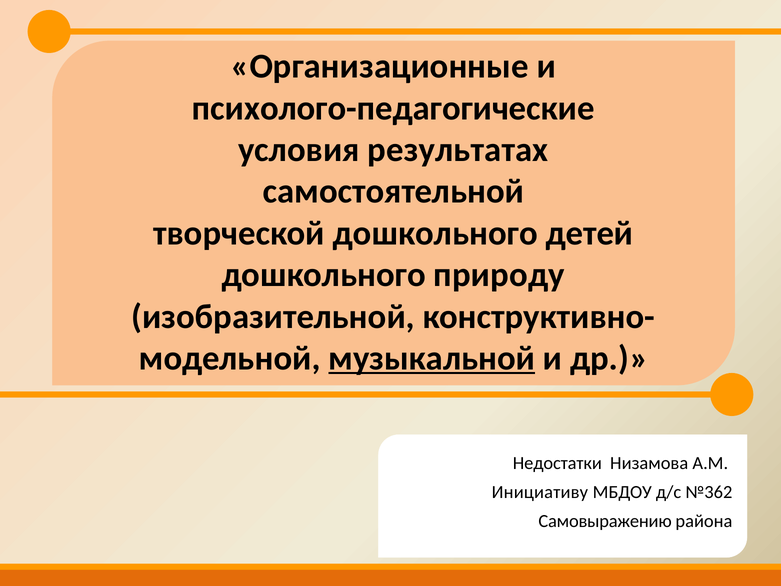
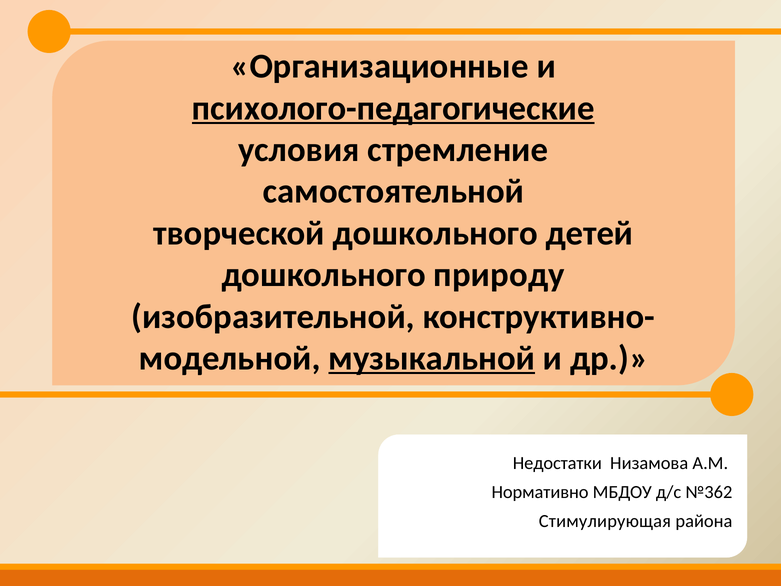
психолого-педагогические underline: none -> present
результатах: результатах -> стремление
Инициативу: Инициативу -> Нормативно
Самовыражению: Самовыражению -> Стимулирующая
